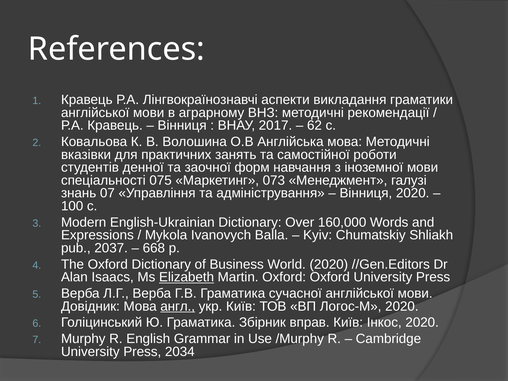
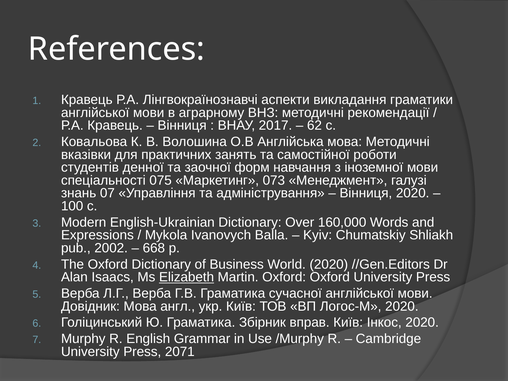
2037: 2037 -> 2002
англ underline: present -> none
2034: 2034 -> 2071
